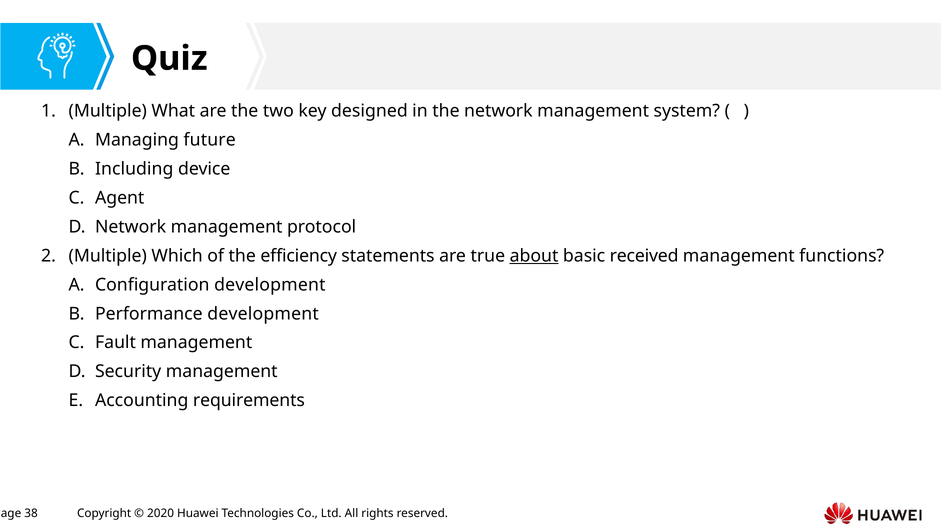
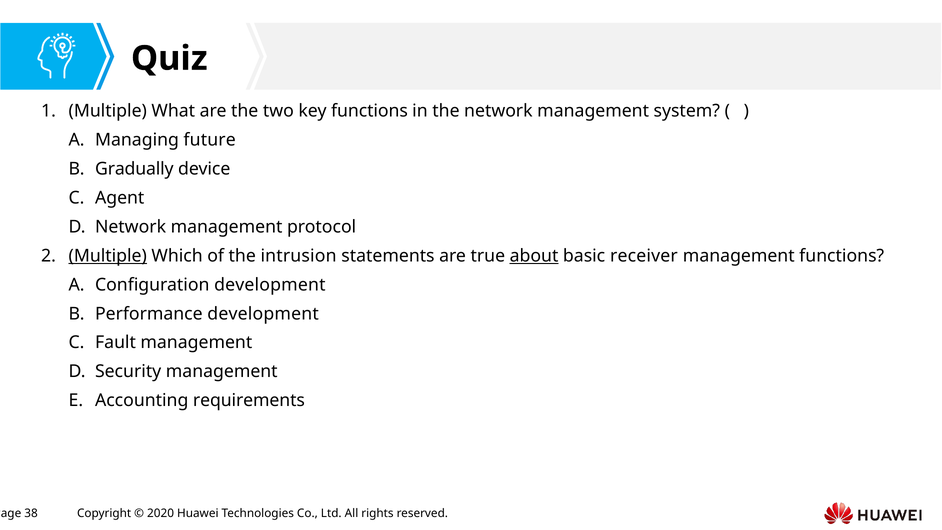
key designed: designed -> functions
Including: Including -> Gradually
Multiple at (108, 256) underline: none -> present
efficiency: efficiency -> intrusion
received: received -> receiver
